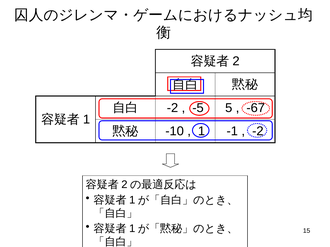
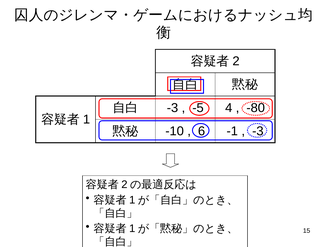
-2 at (172, 108): -2 -> -3
5: 5 -> 4
-67: -67 -> -80
1 at (202, 132): 1 -> 6
-2 at (258, 132): -2 -> -3
